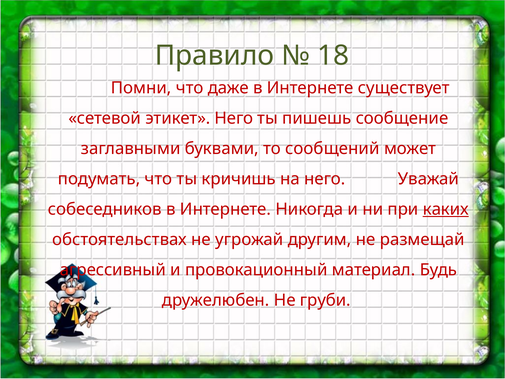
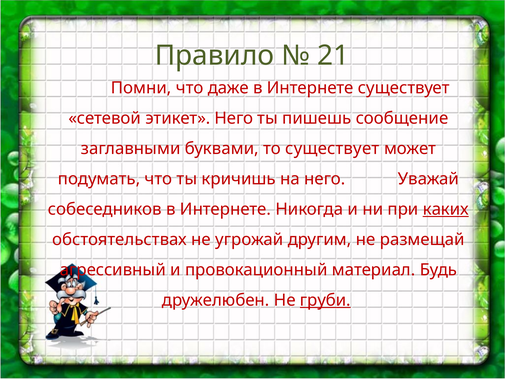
18: 18 -> 21
то сообщений: сообщений -> существует
груби underline: none -> present
